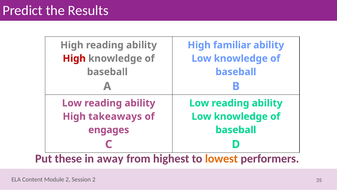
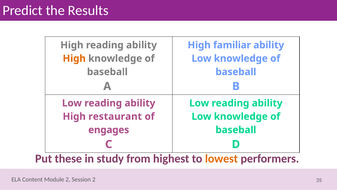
High at (74, 58) colour: red -> orange
takeaways: takeaways -> restaurant
away: away -> study
